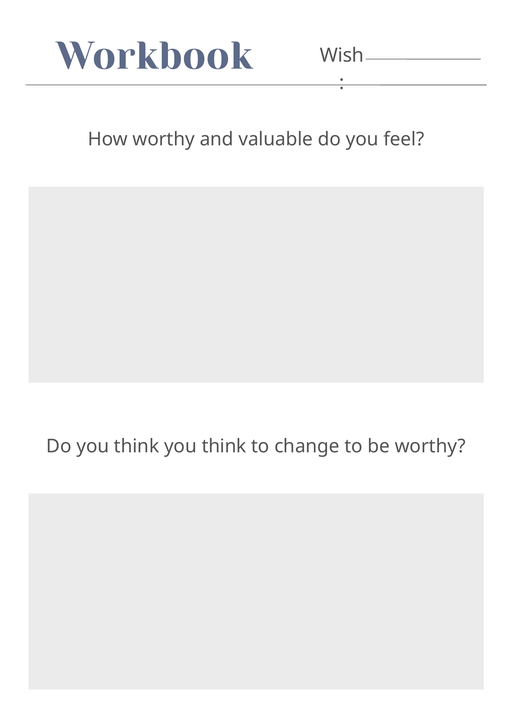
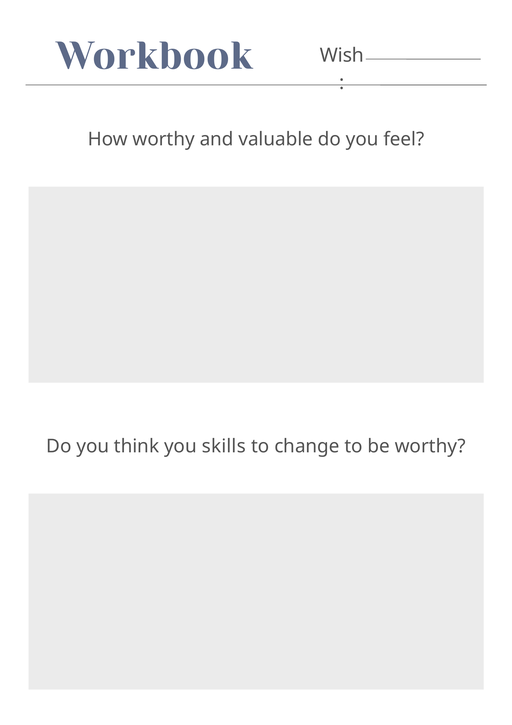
think you think: think -> skills
